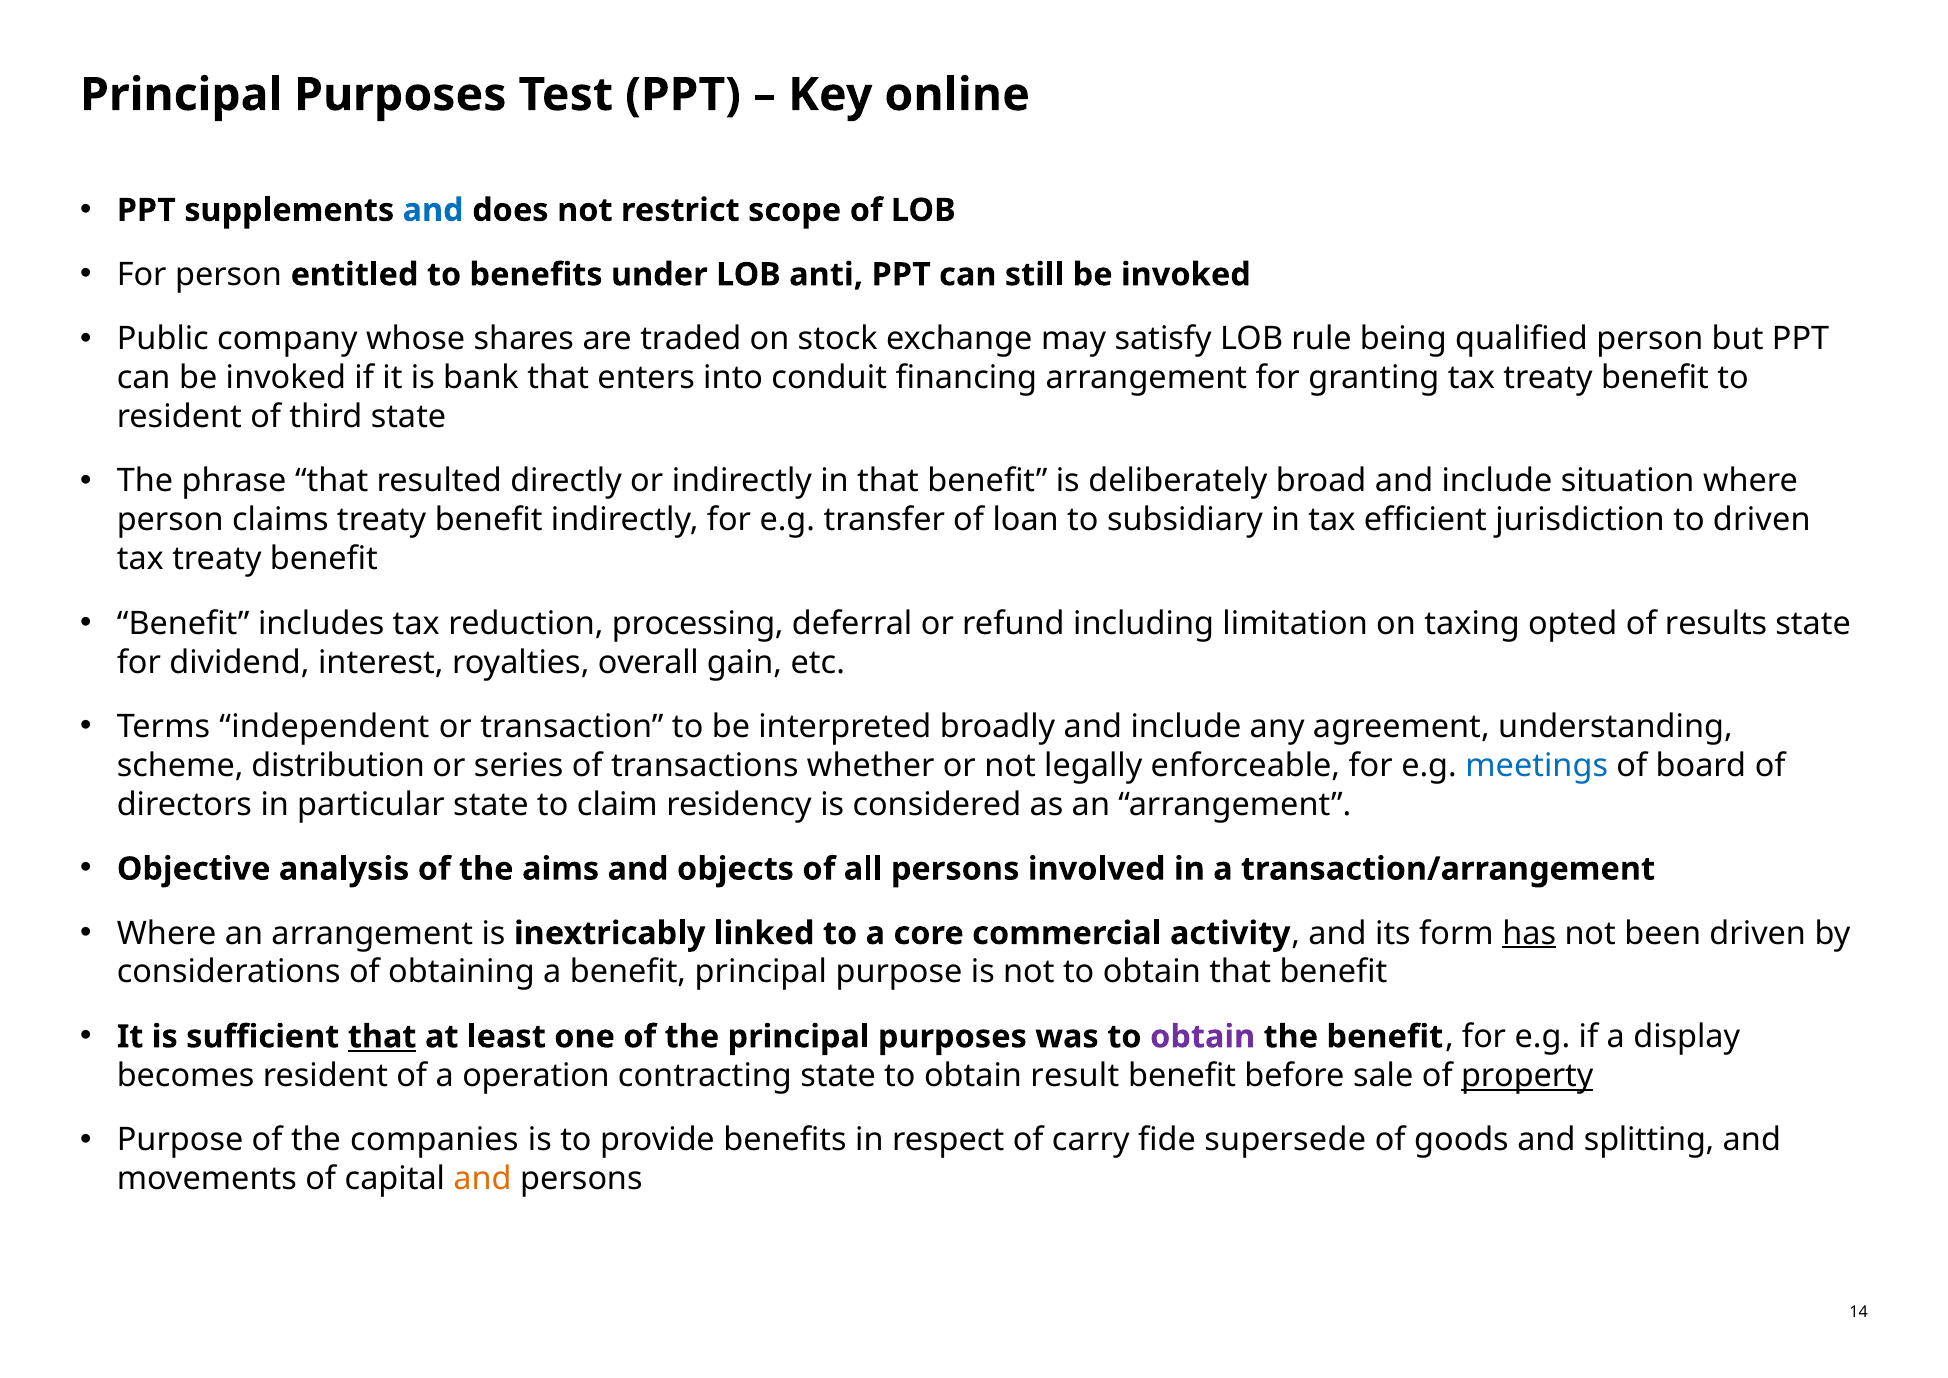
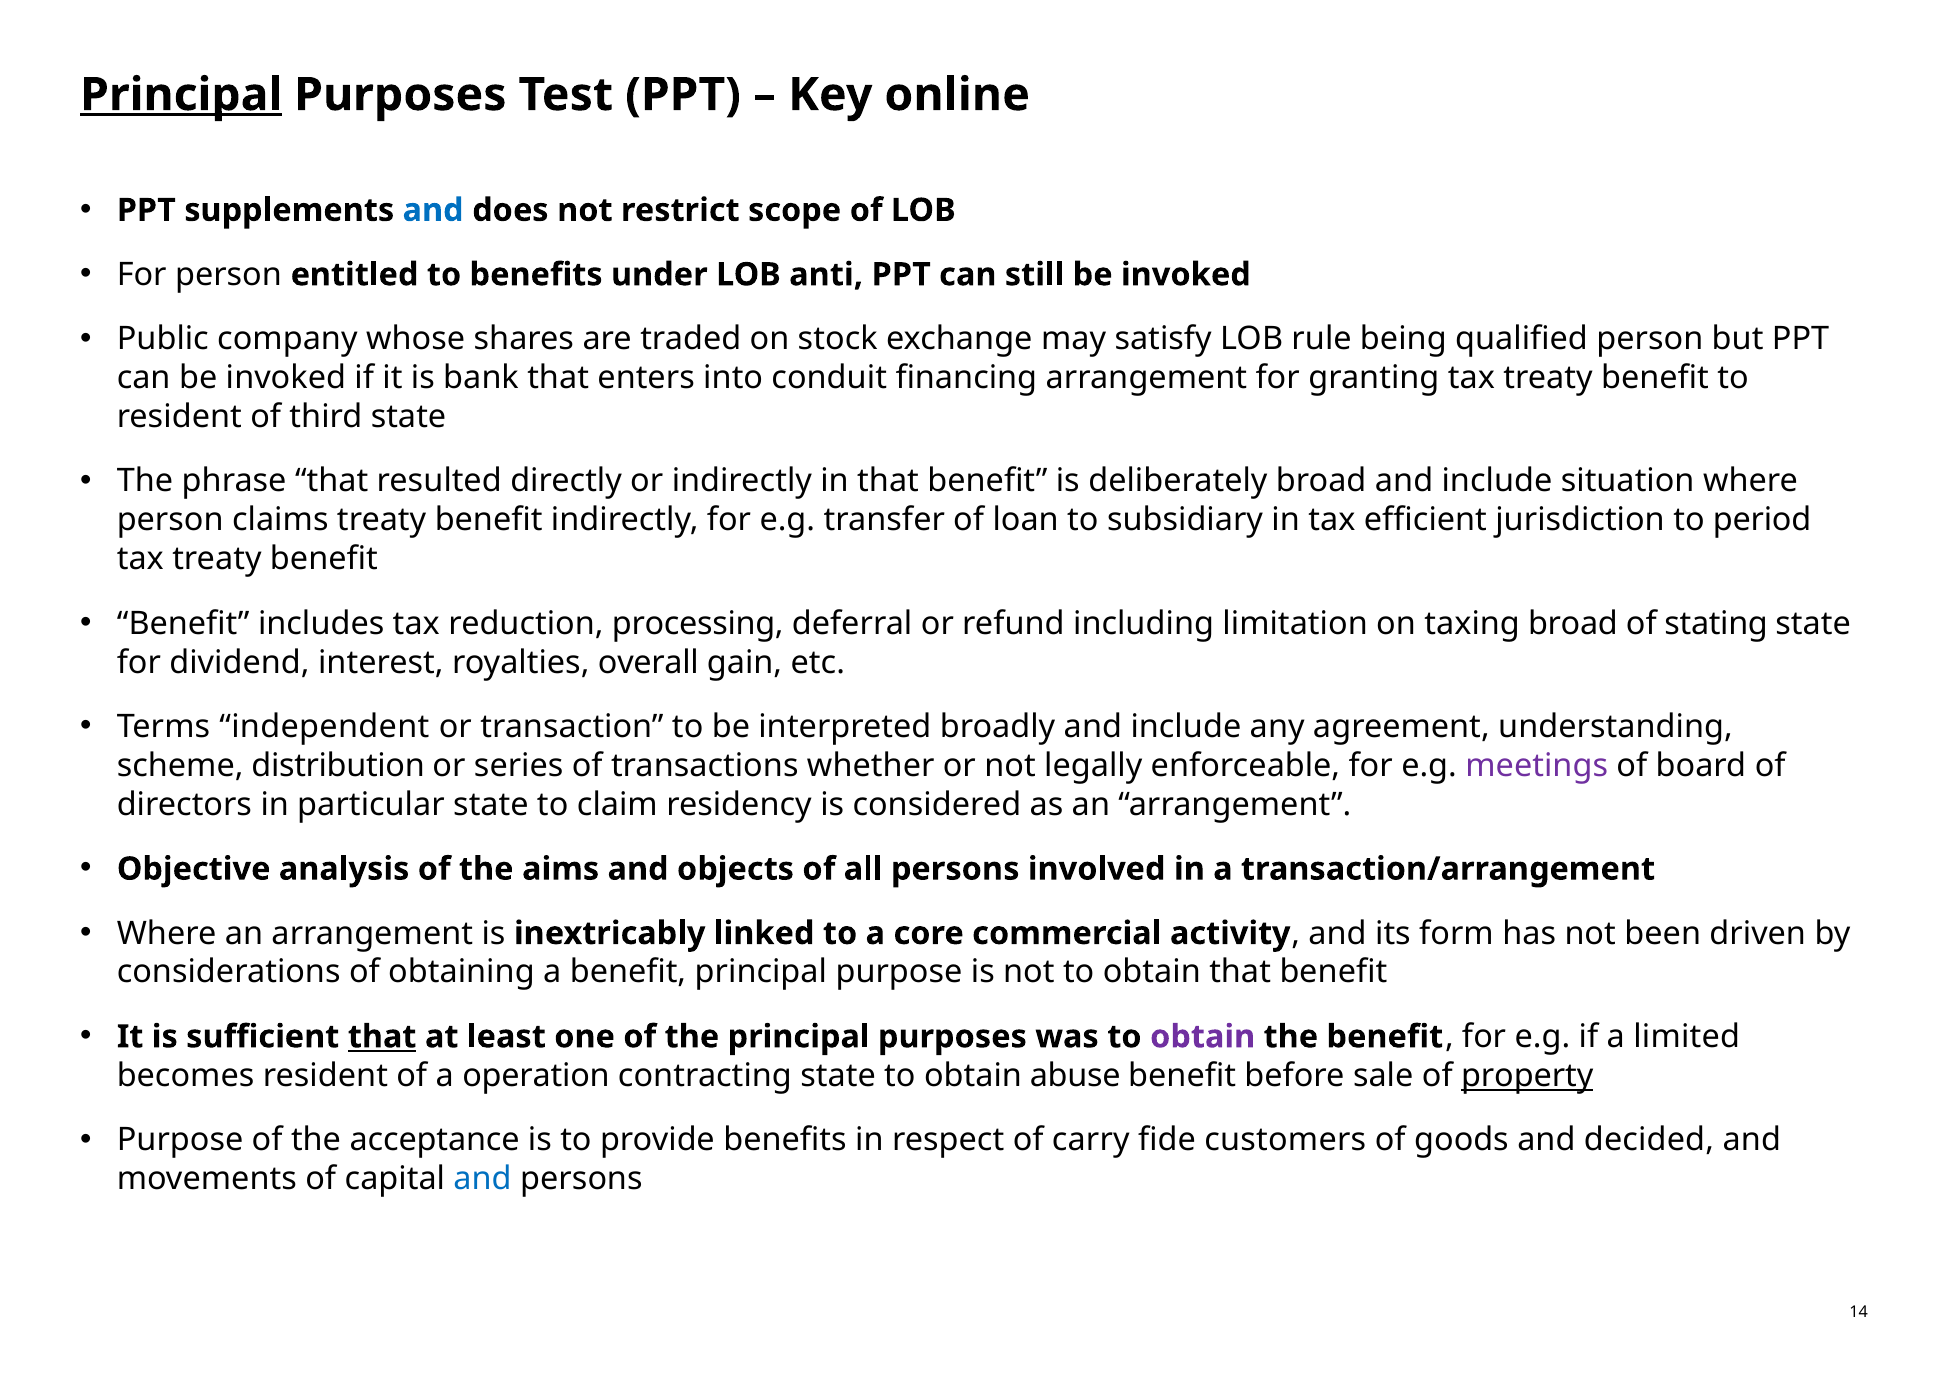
Principal at (181, 95) underline: none -> present
to driven: driven -> period
taxing opted: opted -> broad
results: results -> stating
meetings colour: blue -> purple
has underline: present -> none
display: display -> limited
result: result -> abuse
companies: companies -> acceptance
supersede: supersede -> customers
splitting: splitting -> decided
and at (483, 1179) colour: orange -> blue
